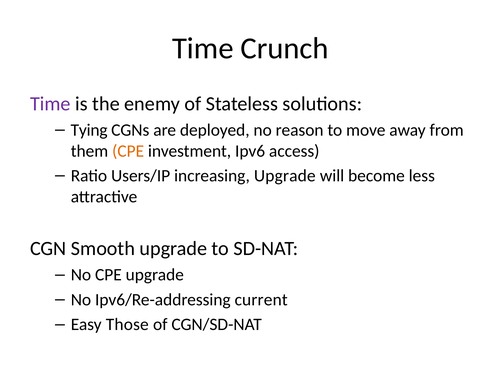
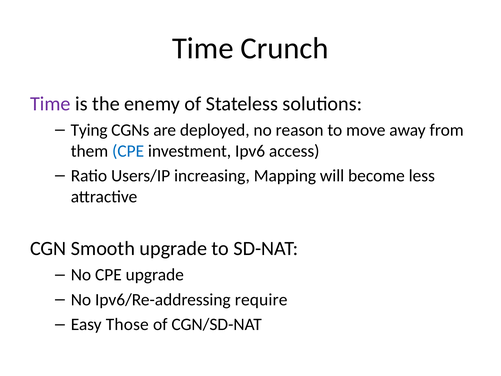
CPE at (128, 151) colour: orange -> blue
increasing Upgrade: Upgrade -> Mapping
current: current -> require
